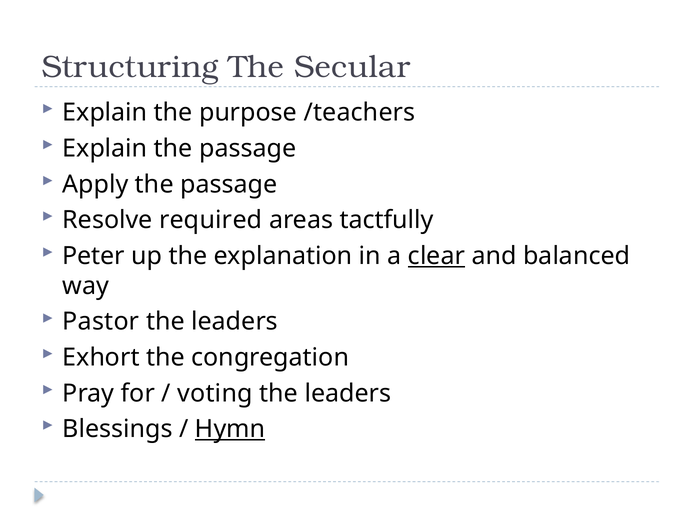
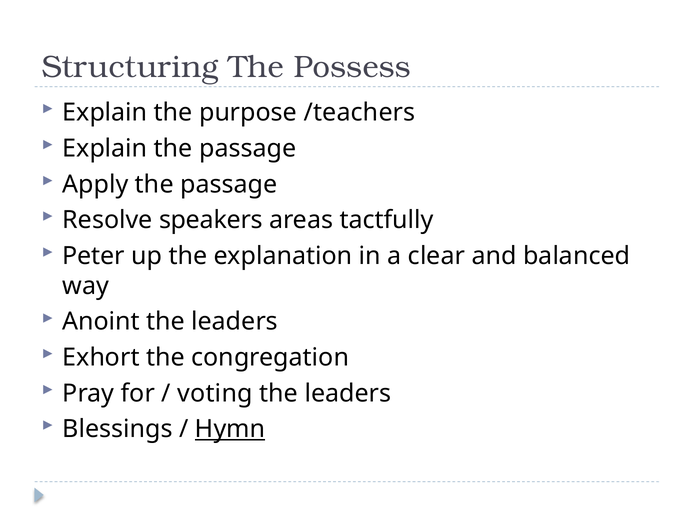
Secular: Secular -> Possess
required: required -> speakers
clear underline: present -> none
Pastor: Pastor -> Anoint
